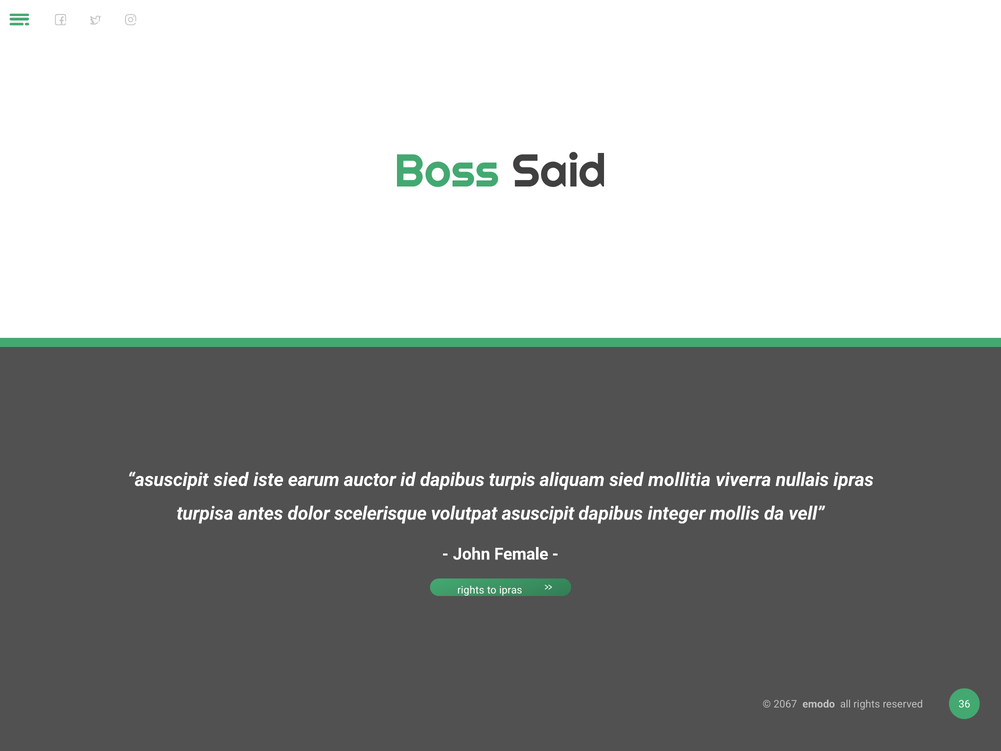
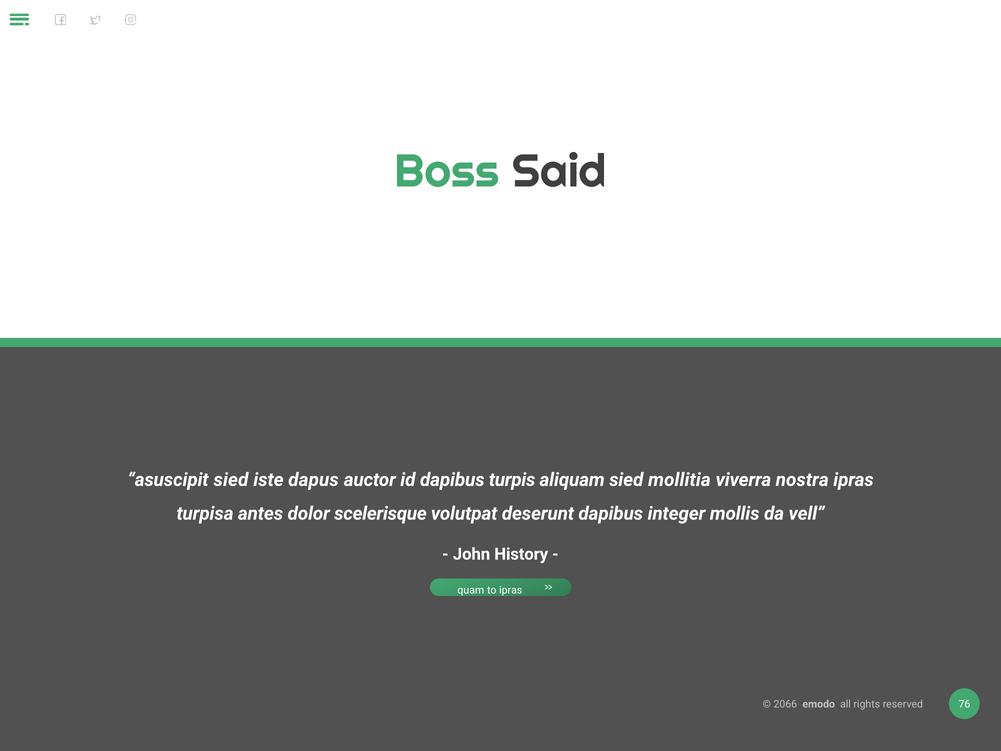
earum: earum -> dapus
nullais: nullais -> nostra
volutpat asuscipit: asuscipit -> deserunt
Female: Female -> History
rights at (471, 590): rights -> quam
2067: 2067 -> 2066
36: 36 -> 76
